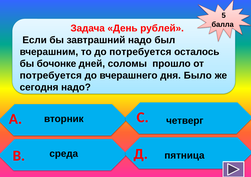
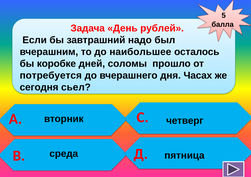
до потребуется: потребуется -> наибольшее
бочонке: бочонке -> коробке
Было: Было -> Часах
сегодня надо: надо -> сьел
